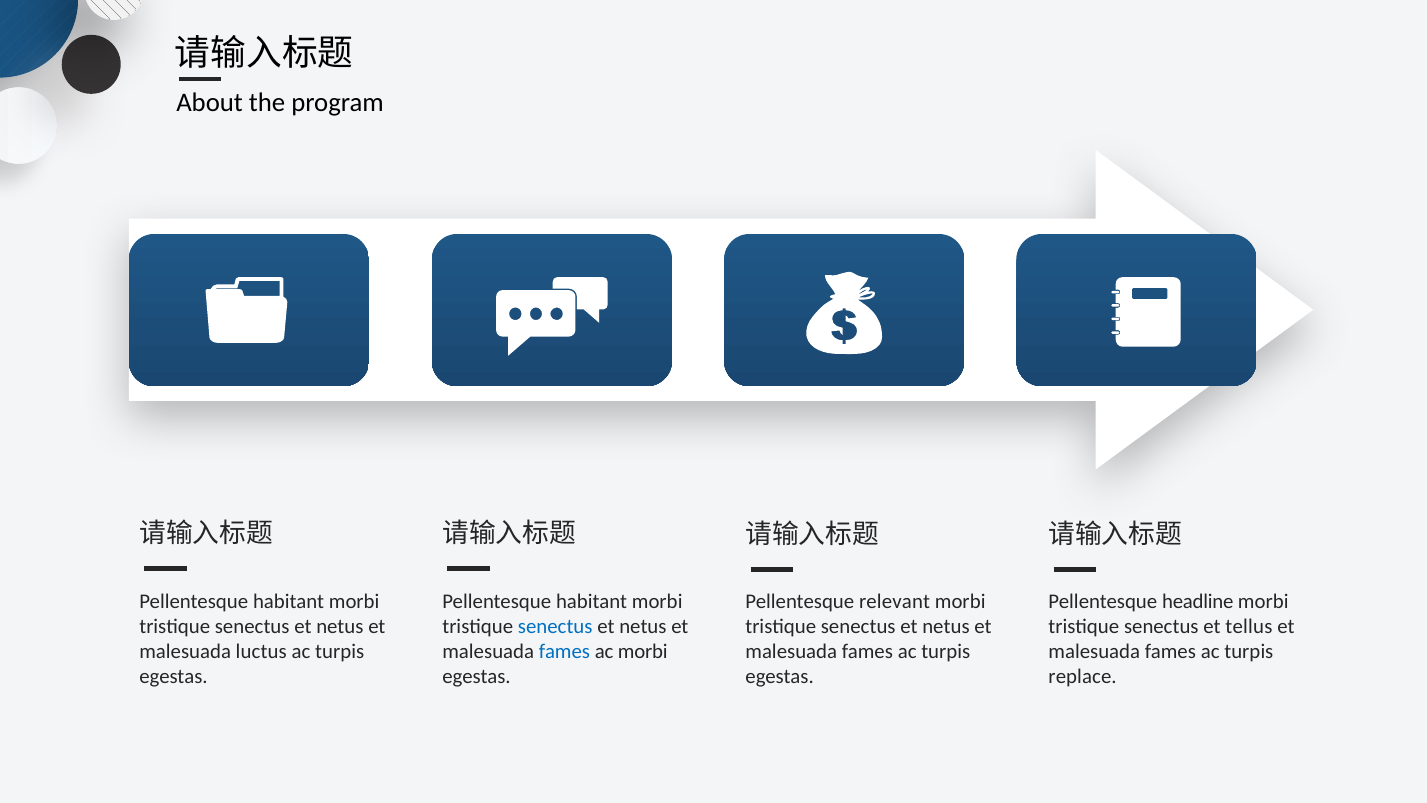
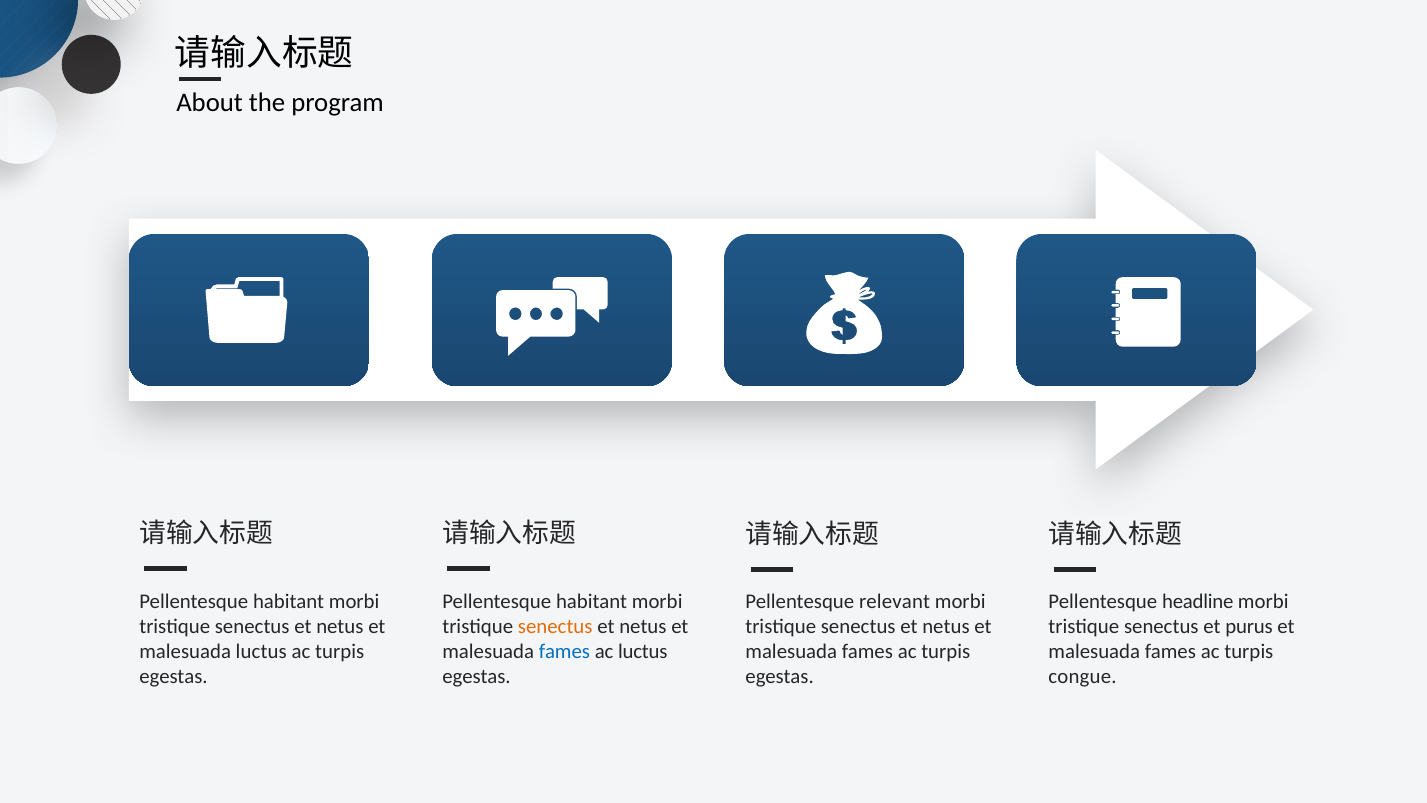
senectus at (555, 626) colour: blue -> orange
tellus: tellus -> purus
ac morbi: morbi -> luctus
replace: replace -> congue
